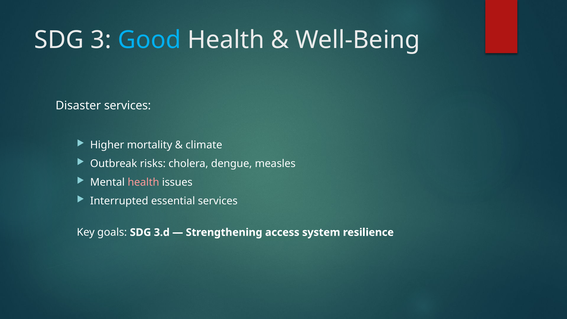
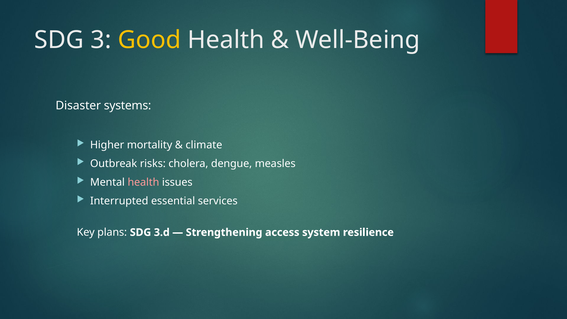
Good colour: light blue -> yellow
Disaster services: services -> systems
goals: goals -> plans
